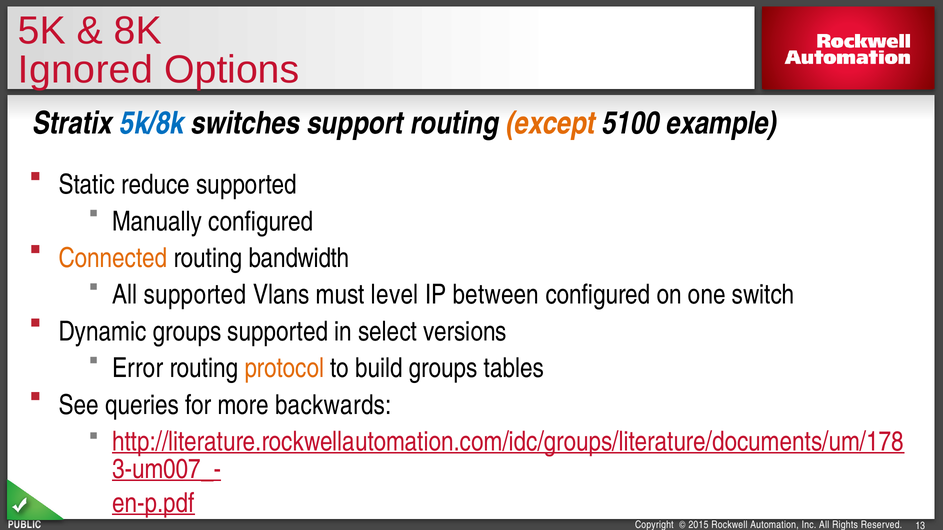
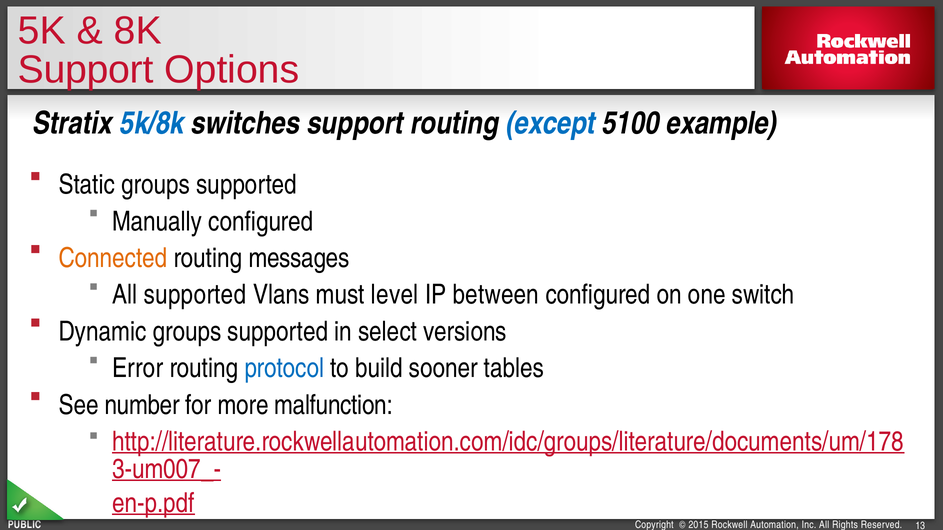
Ignored at (85, 70): Ignored -> Support
except colour: orange -> blue
Static reduce: reduce -> groups
bandwidth: bandwidth -> messages
protocol colour: orange -> blue
build groups: groups -> sooner
queries: queries -> number
backwards: backwards -> malfunction
